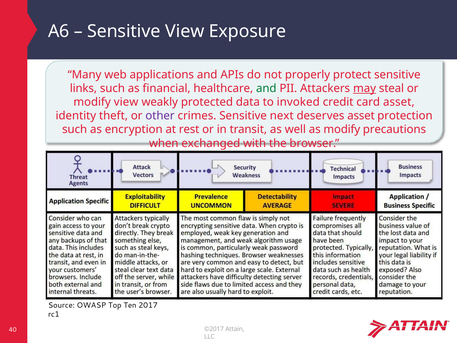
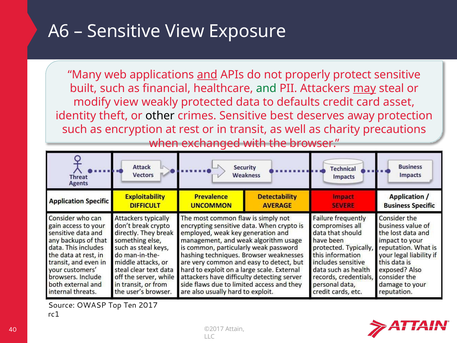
and at (207, 75) underline: none -> present
links: links -> built
invoked: invoked -> defaults
other colour: purple -> black
next: next -> best
deserves asset: asset -> away
as modify: modify -> charity
